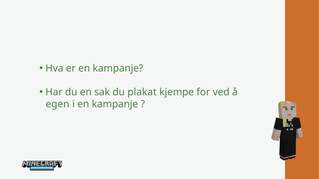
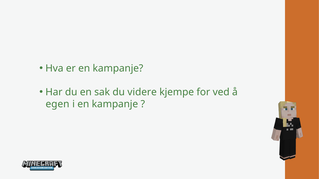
plakat: plakat -> videre
